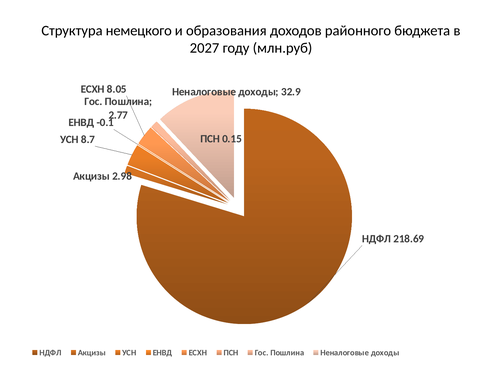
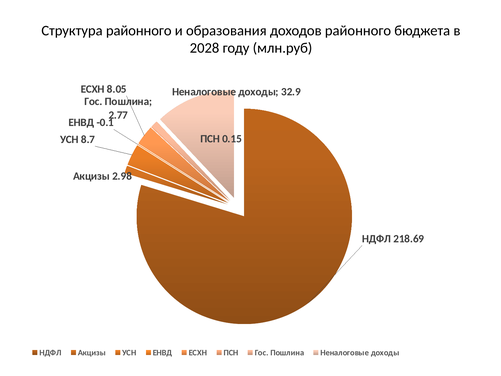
Структура немецкого: немецкого -> районного
2027: 2027 -> 2028
